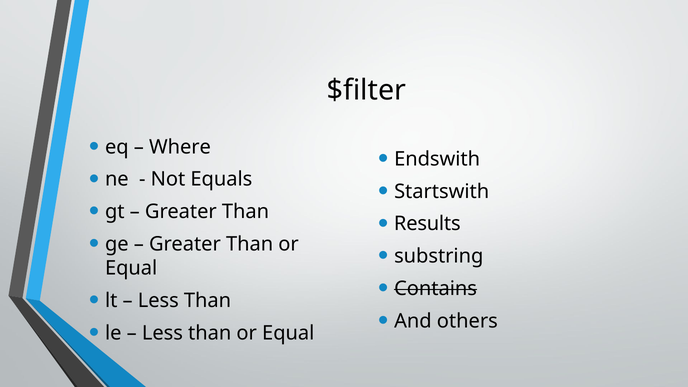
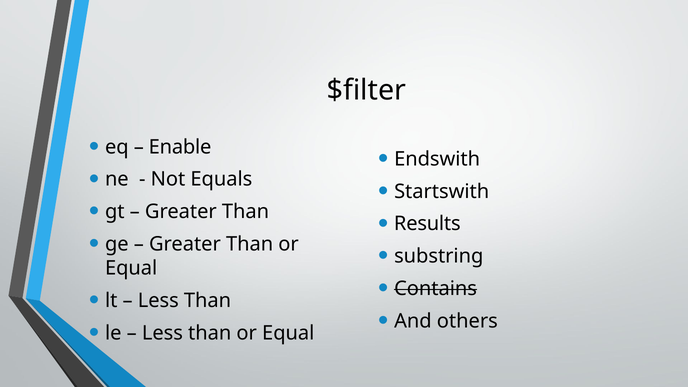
Where: Where -> Enable
